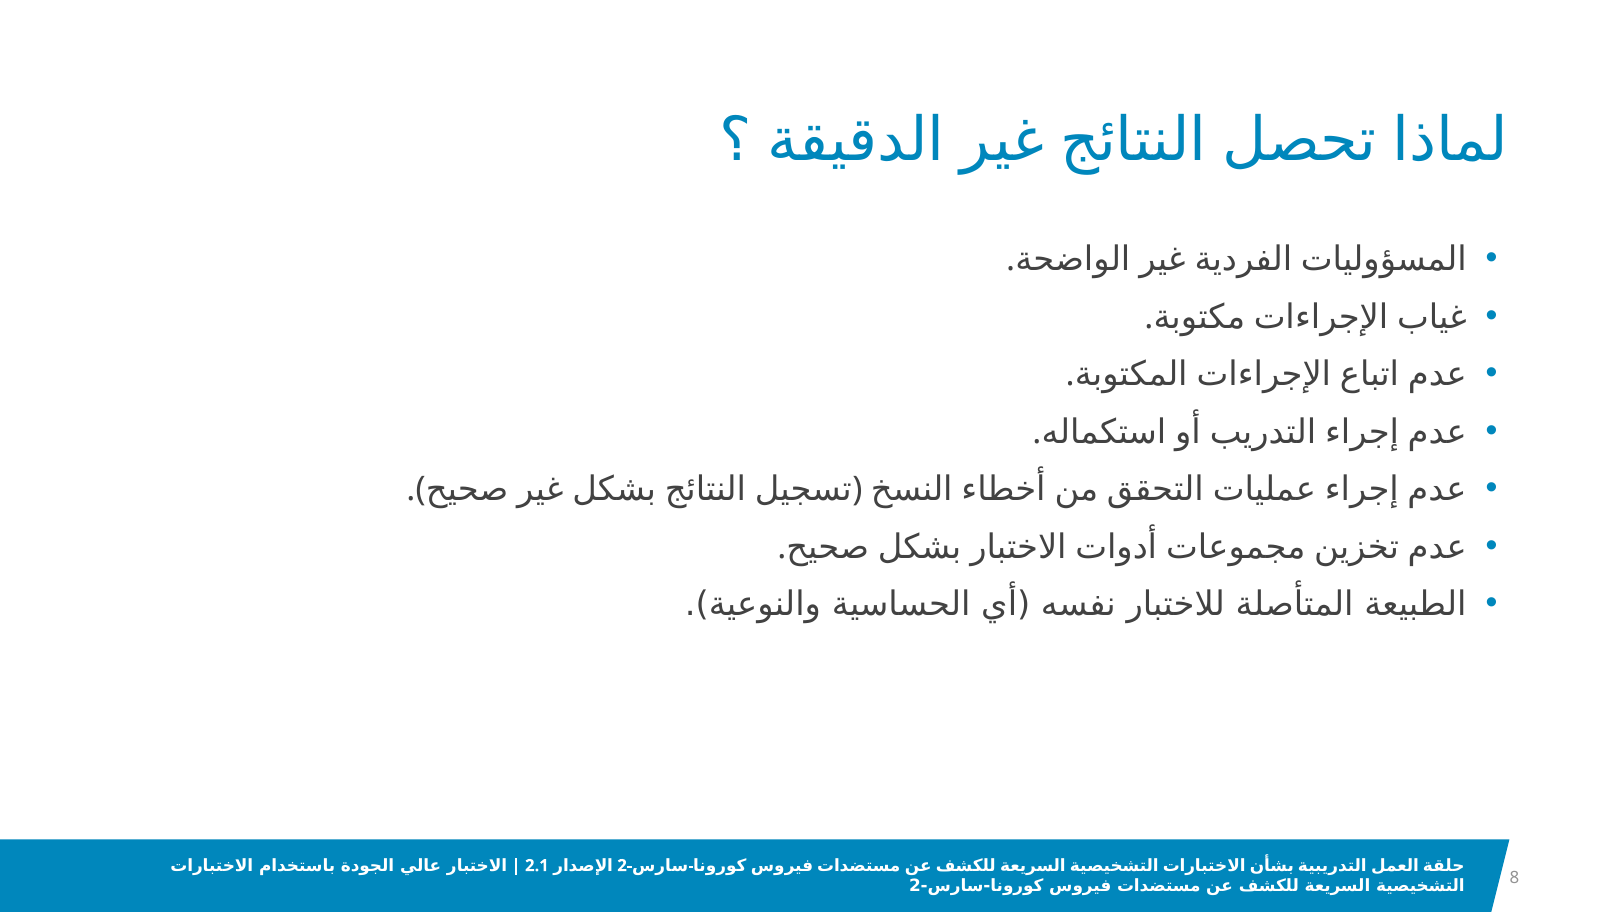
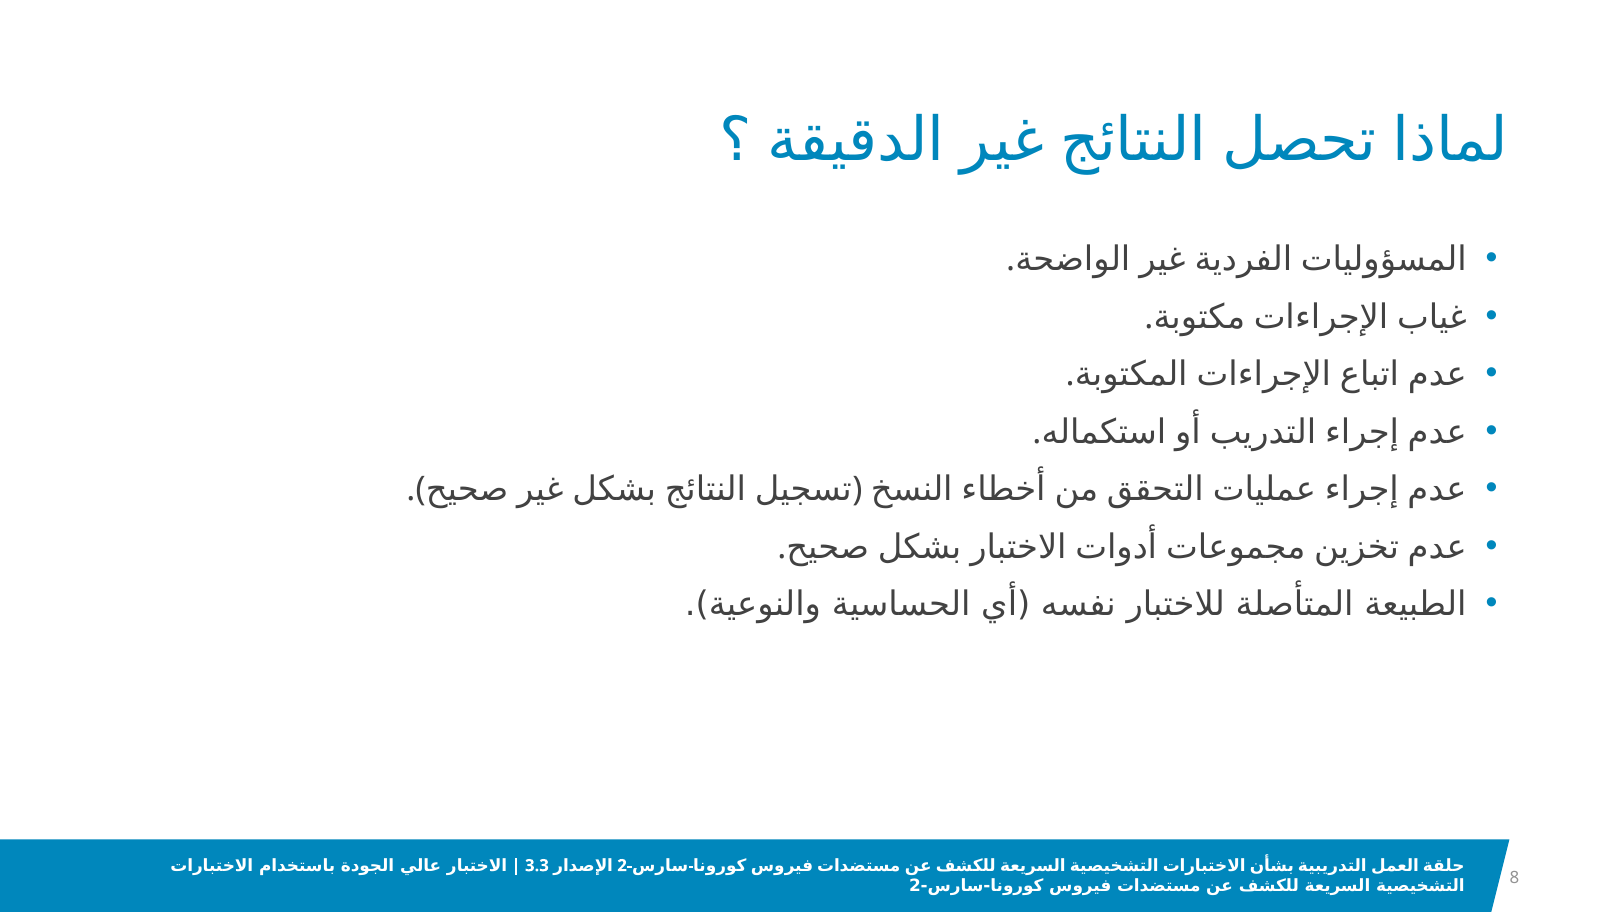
2.1: 2.1 -> 3.3
